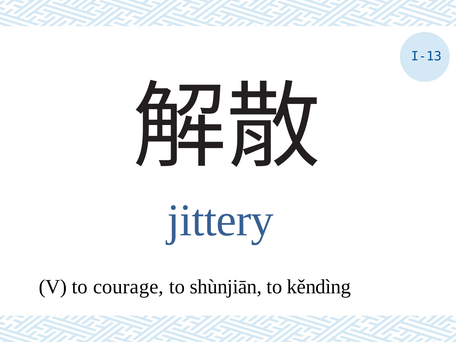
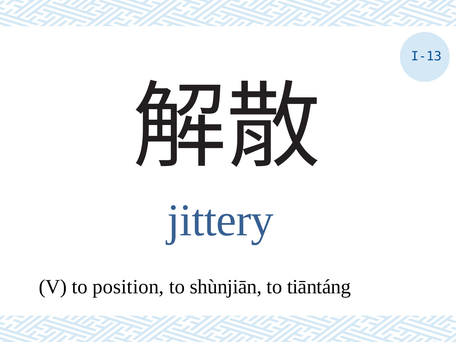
courage: courage -> position
kěndìng: kěndìng -> tiāntáng
